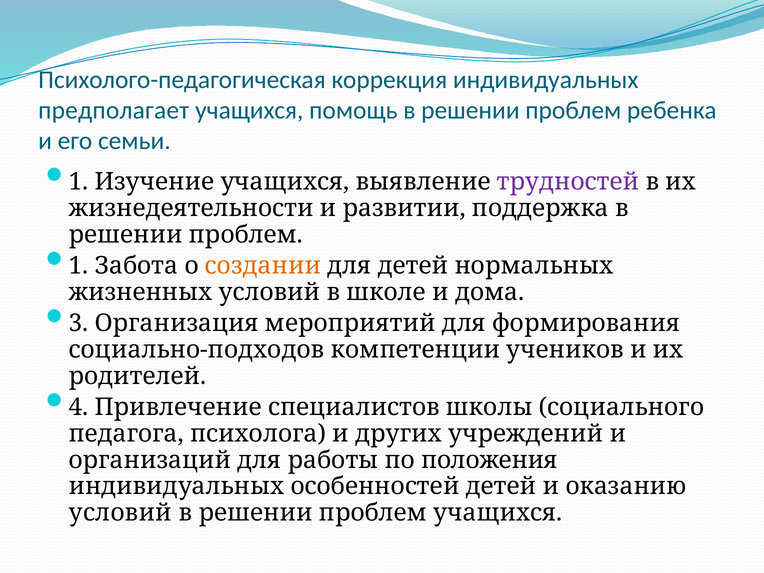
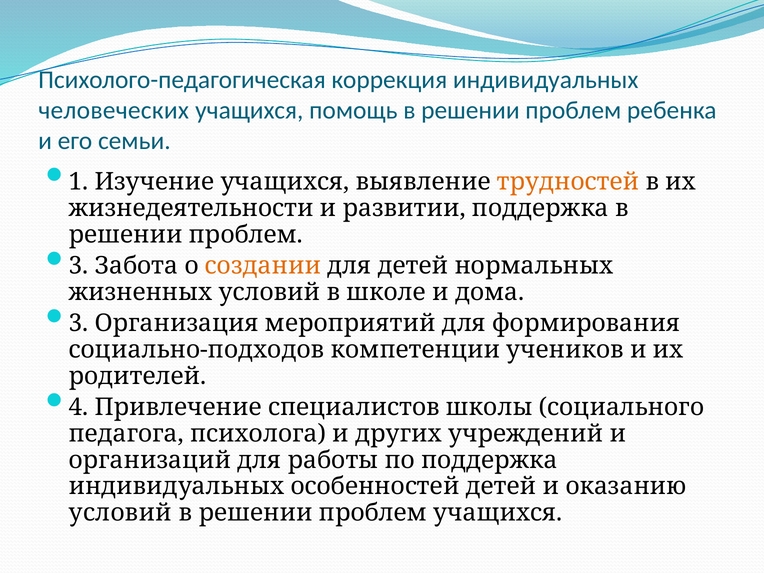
предполагает: предполагает -> человеческих
трудностей colour: purple -> orange
1 at (79, 266): 1 -> 3
по положения: положения -> поддержка
